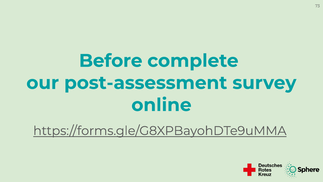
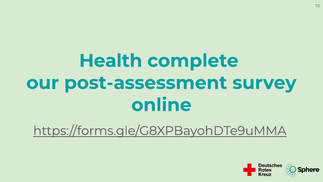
Before: Before -> Health
